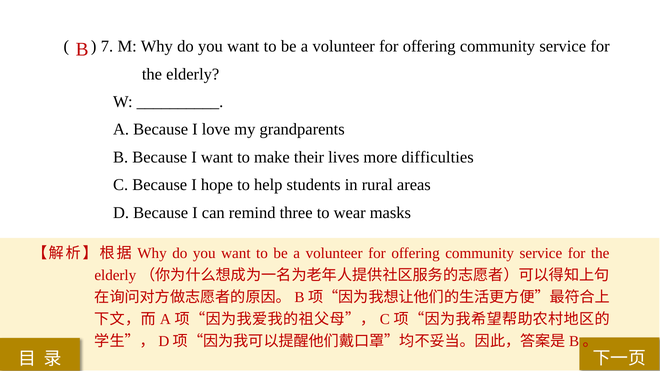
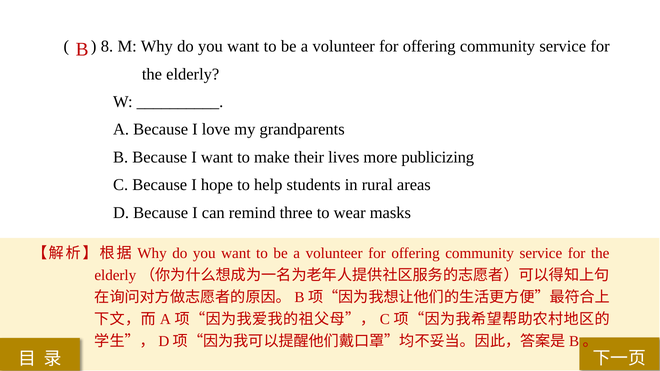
7: 7 -> 8
difficulties: difficulties -> publicizing
